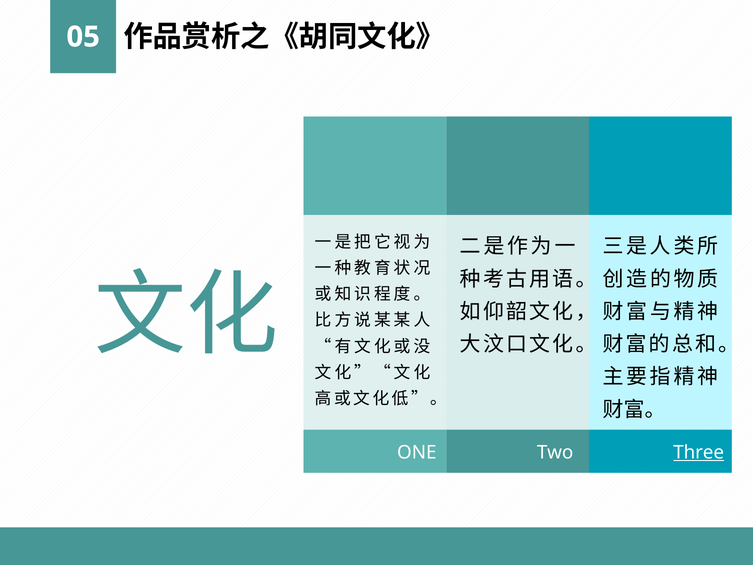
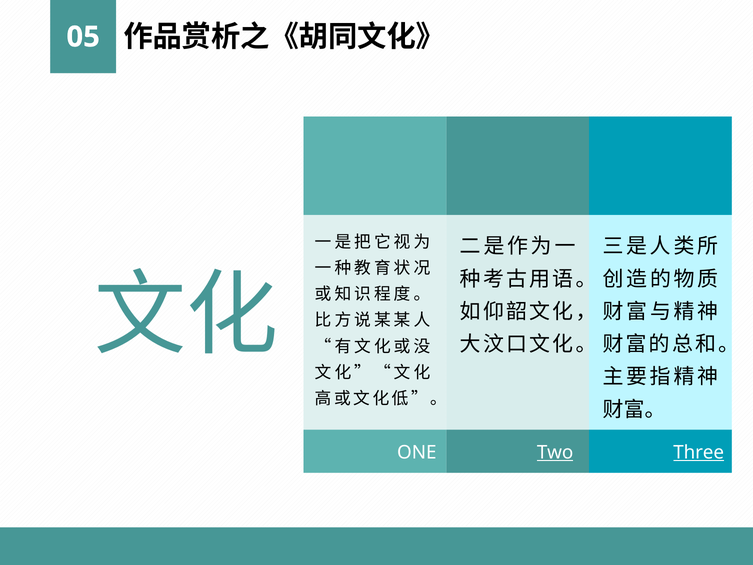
Two underline: none -> present
